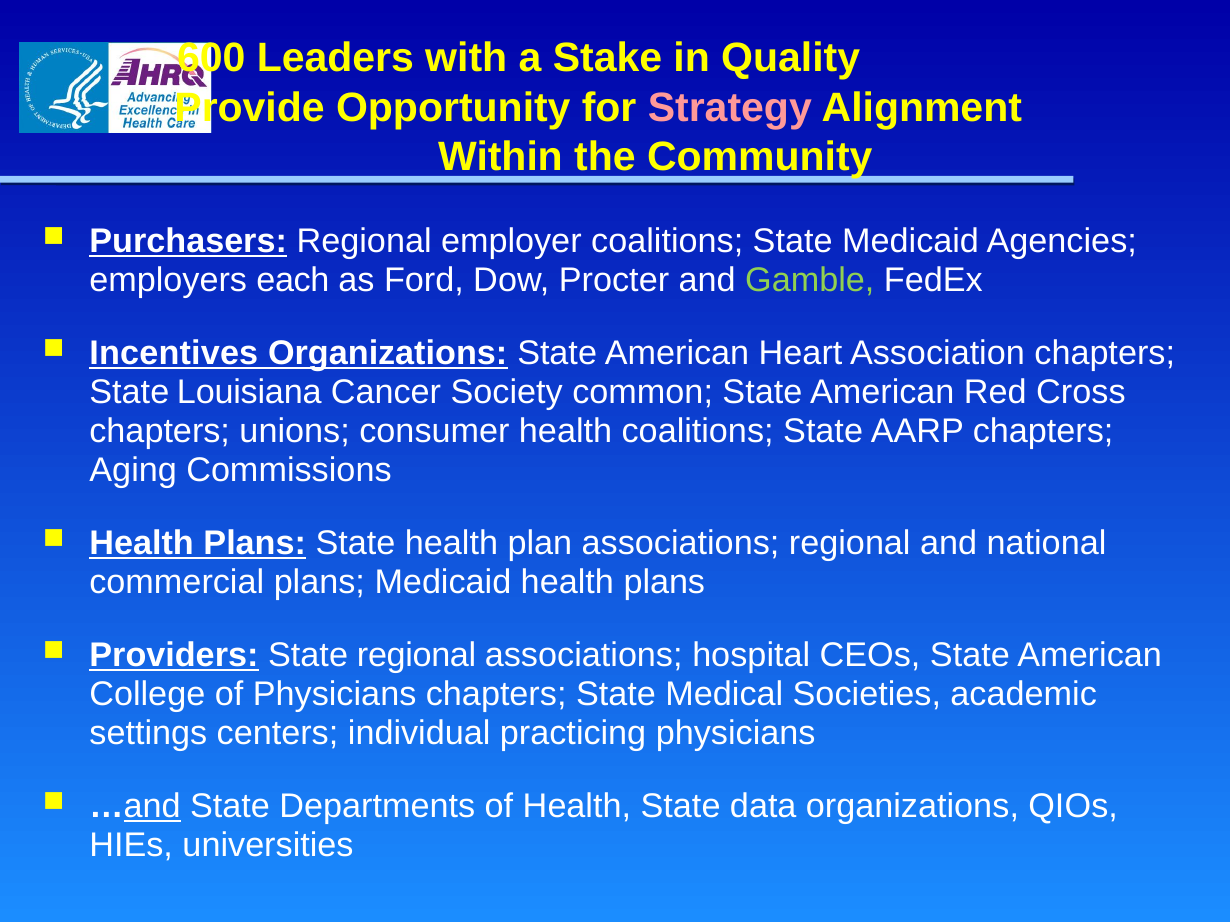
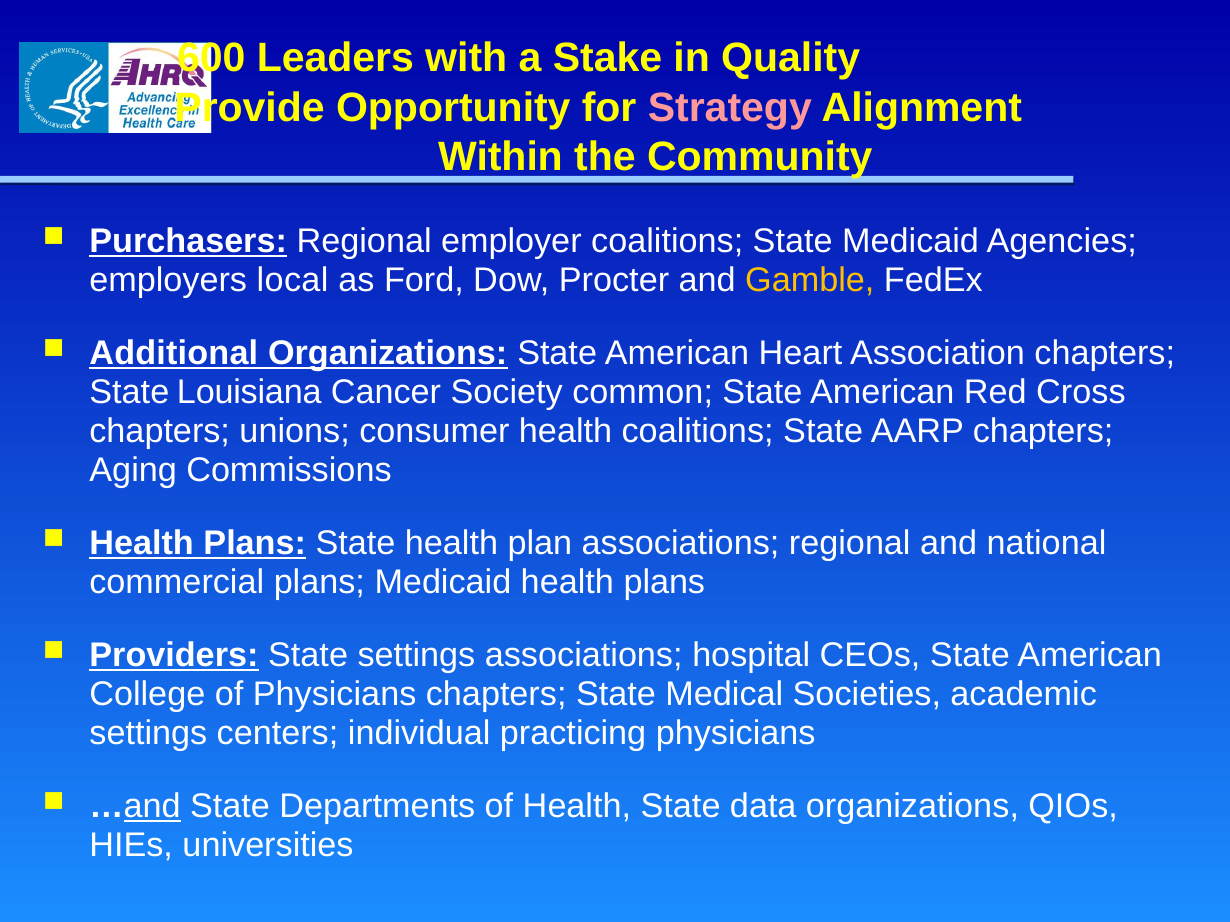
each: each -> local
Gamble colour: light green -> yellow
Incentives: Incentives -> Additional
State regional: regional -> settings
